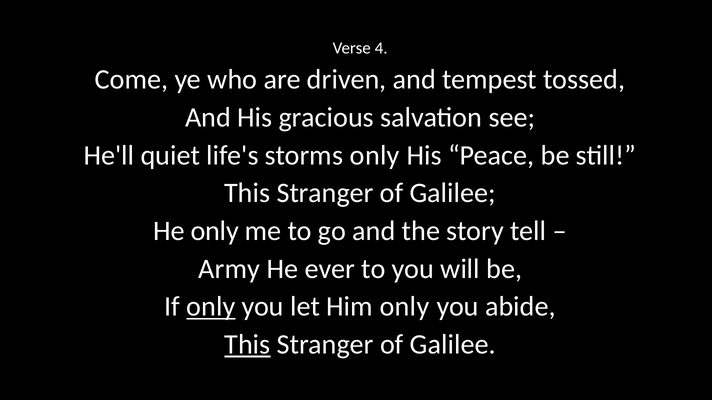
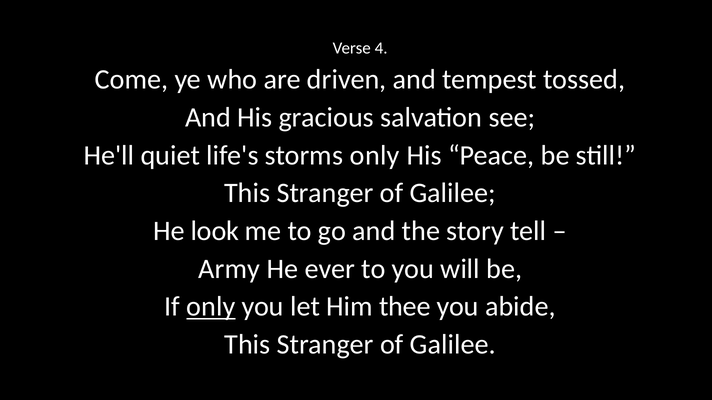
He only: only -> look
Him only: only -> thee
This at (247, 345) underline: present -> none
